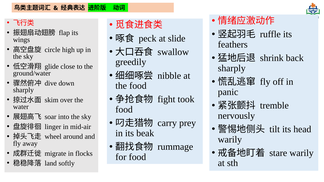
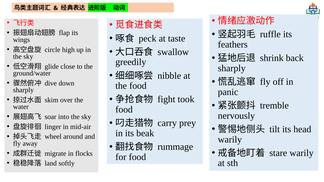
slide: slide -> taste
